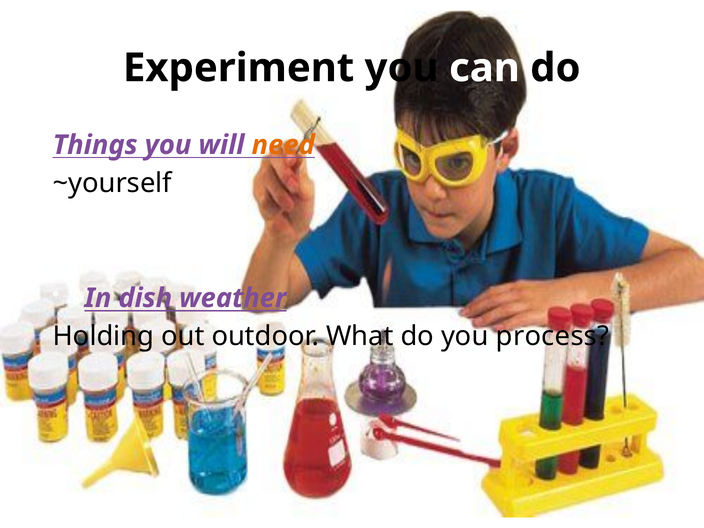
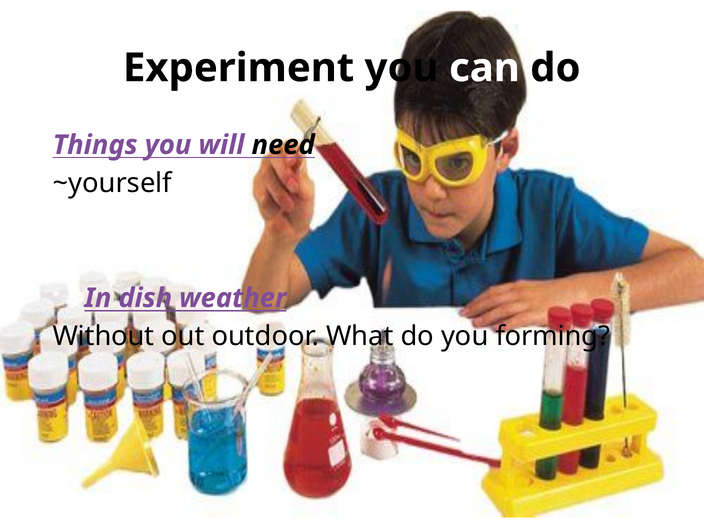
need colour: orange -> black
Holding: Holding -> Without
process: process -> forming
